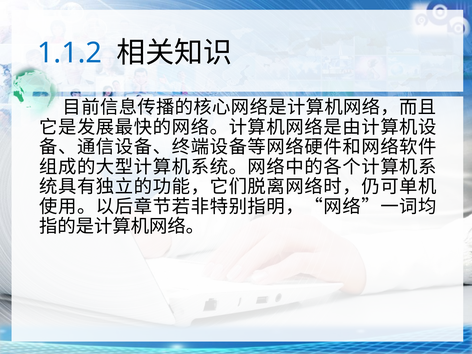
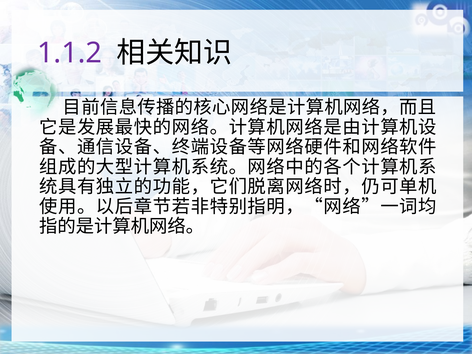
1.1.2 colour: blue -> purple
